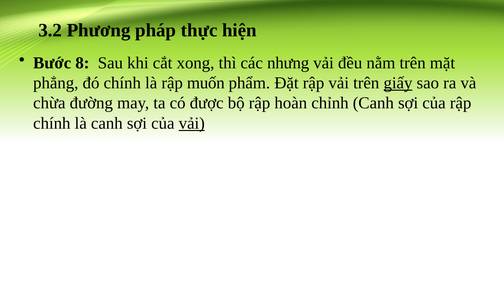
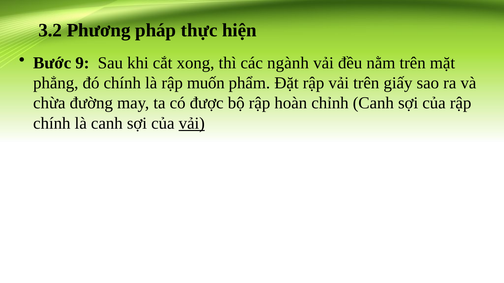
8: 8 -> 9
nhưng: nhưng -> ngành
giấy underline: present -> none
